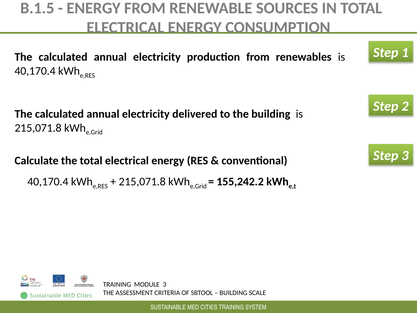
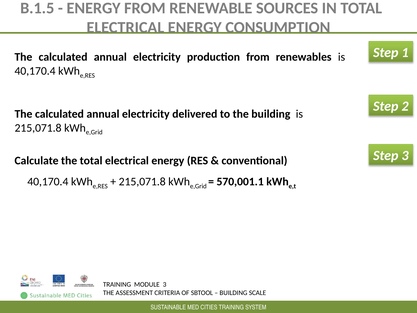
155,242.2: 155,242.2 -> 570,001.1
